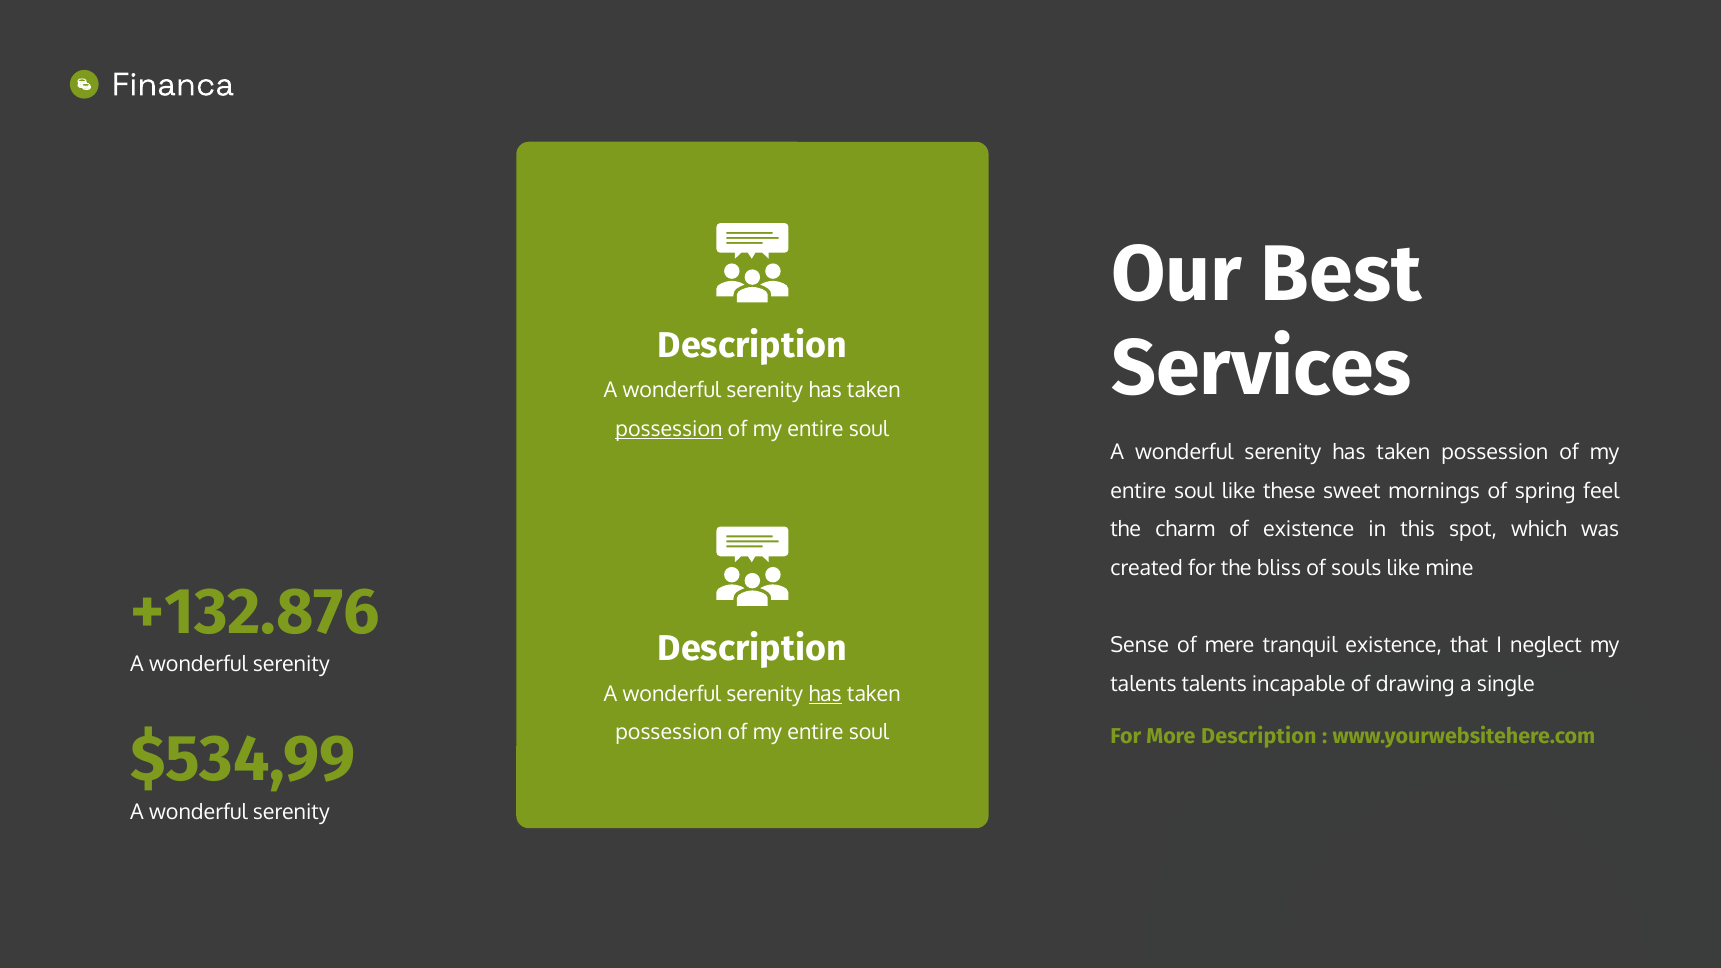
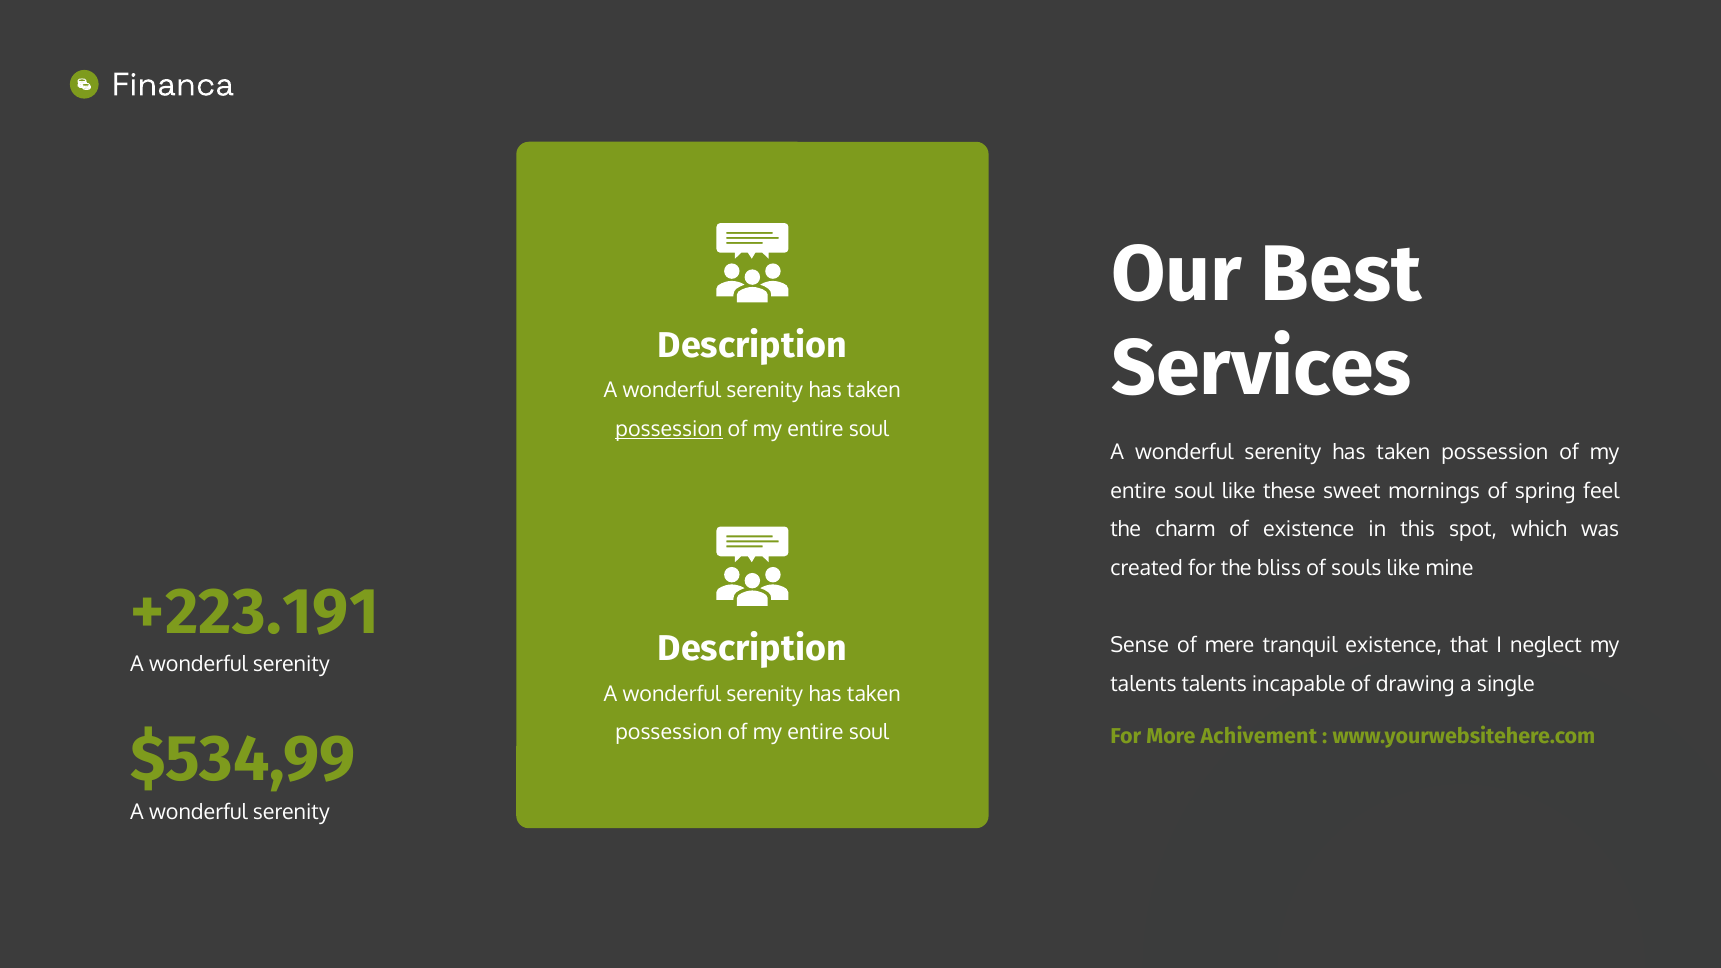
+132.876: +132.876 -> +223.191
has at (825, 694) underline: present -> none
More Description: Description -> Achivement
